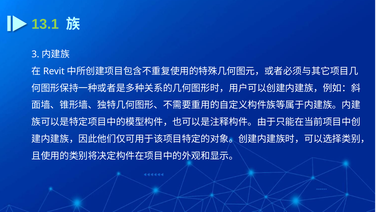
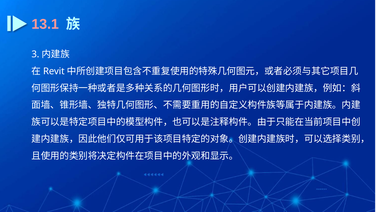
13.1 colour: light green -> pink
